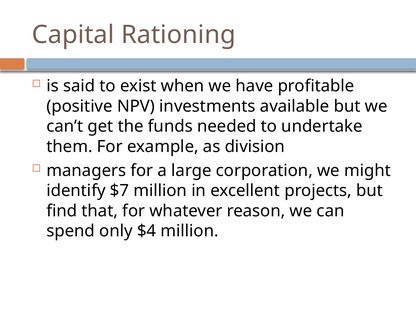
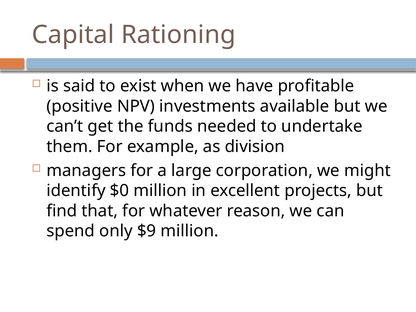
$7: $7 -> $0
$4: $4 -> $9
